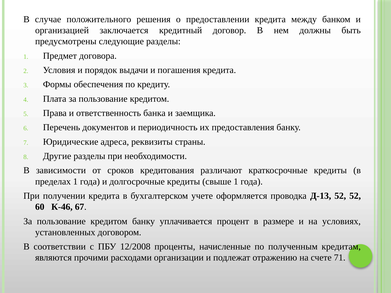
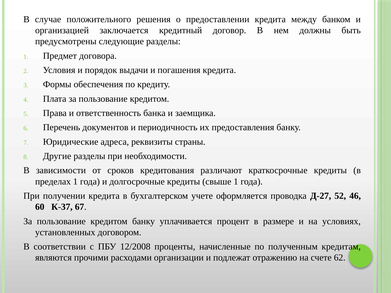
Д-13: Д-13 -> Д-27
52 52: 52 -> 46
К-46: К-46 -> К-37
71: 71 -> 62
